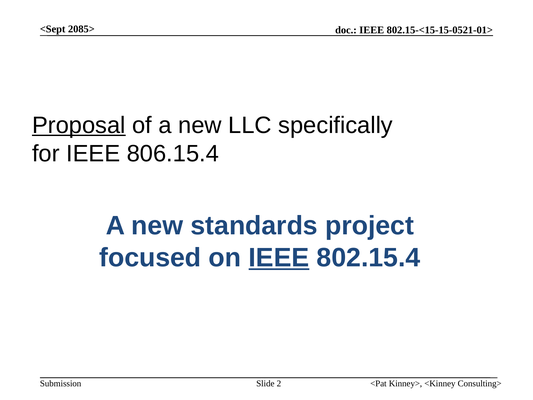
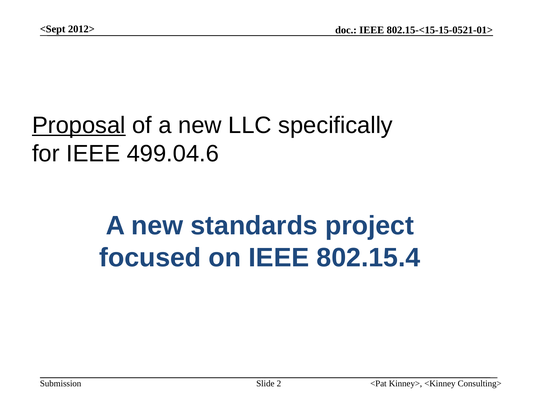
2085>: 2085> -> 2012>
806.15.4: 806.15.4 -> 499.04.6
IEEE at (279, 257) underline: present -> none
